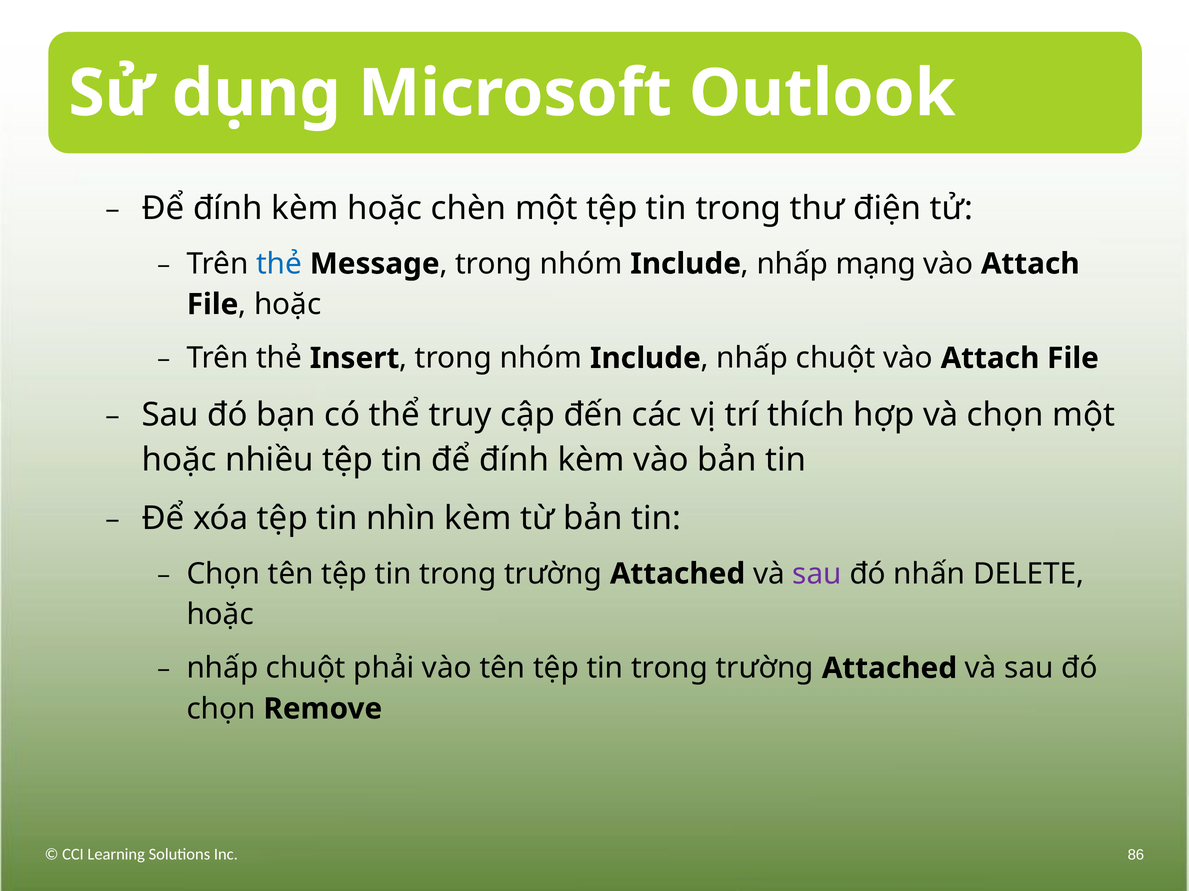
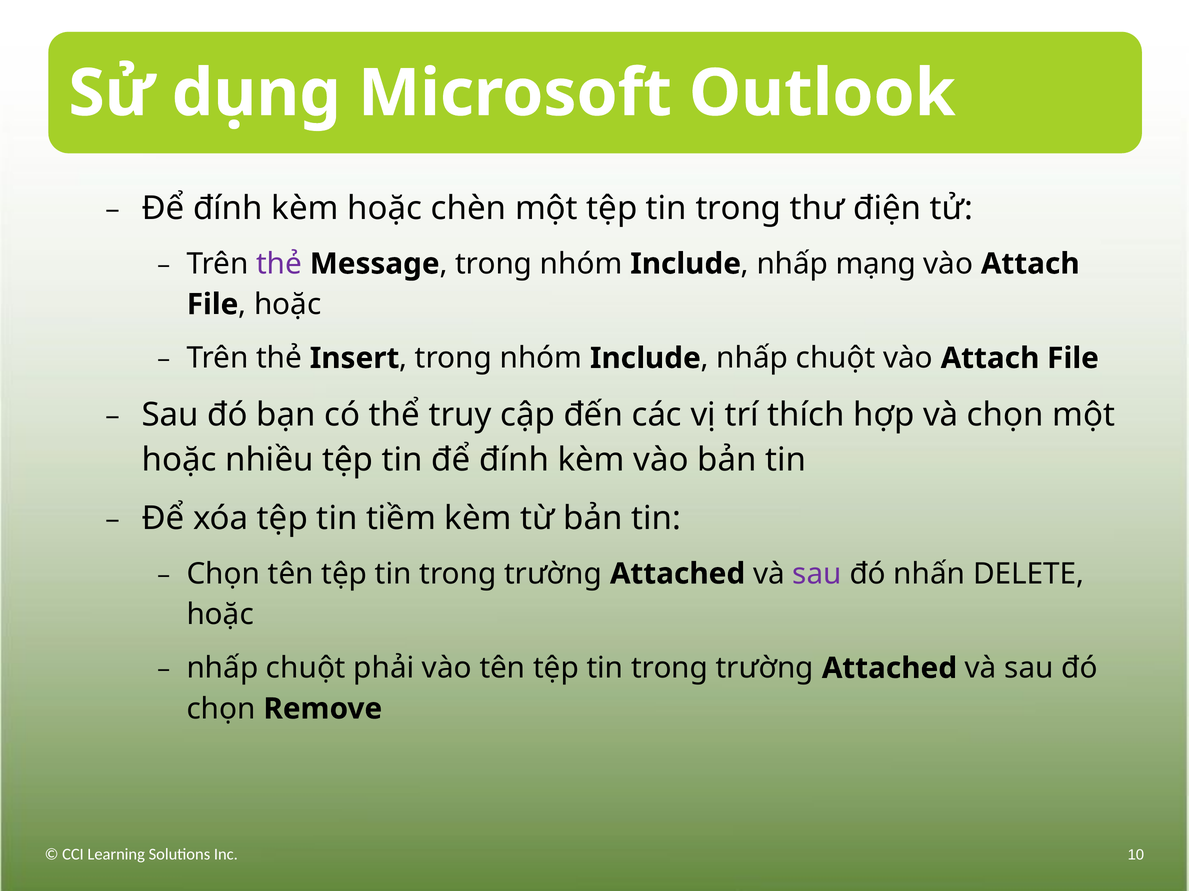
thẻ at (279, 264) colour: blue -> purple
nhìn: nhìn -> tiềm
86: 86 -> 10
